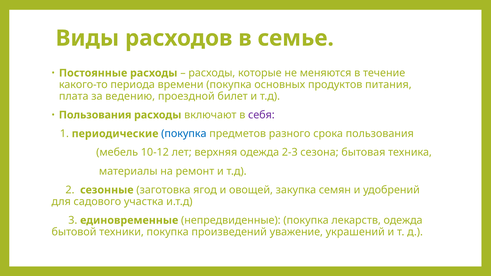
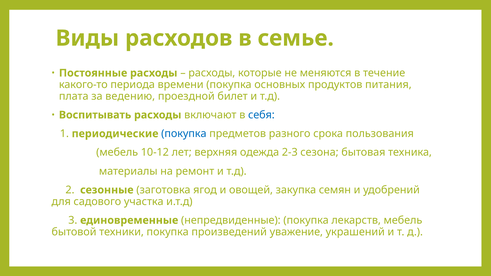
Пользования at (95, 115): Пользования -> Воспитывать
себя colour: purple -> blue
лекарств одежда: одежда -> мебель
